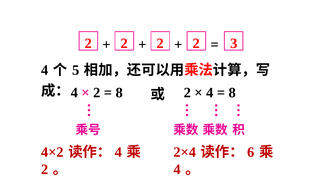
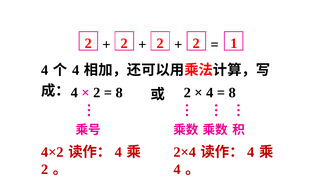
3: 3 -> 1
5 at (76, 70): 5 -> 4
6 at (251, 152): 6 -> 4
